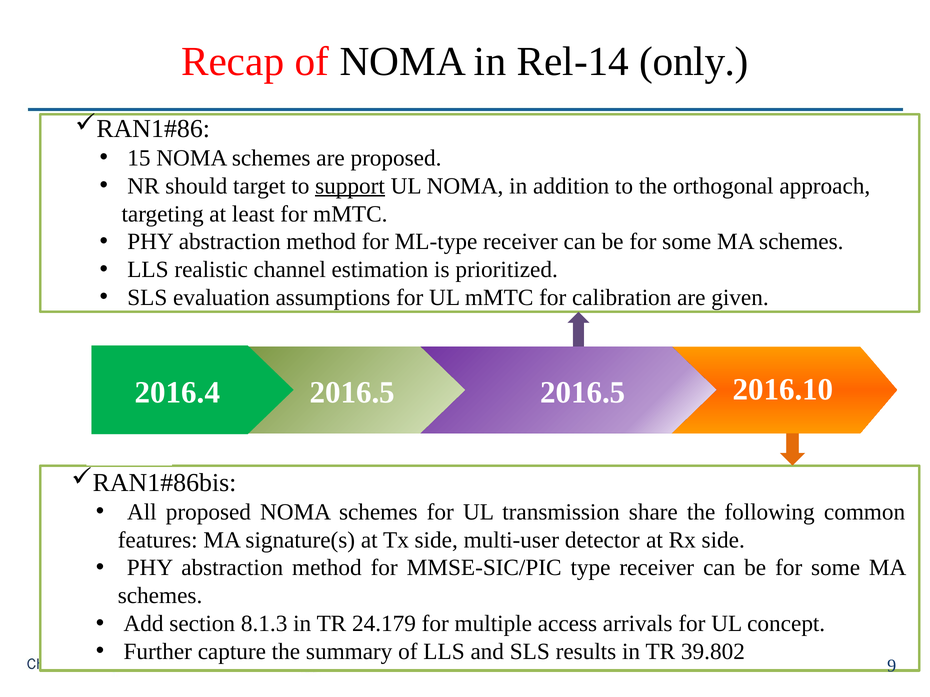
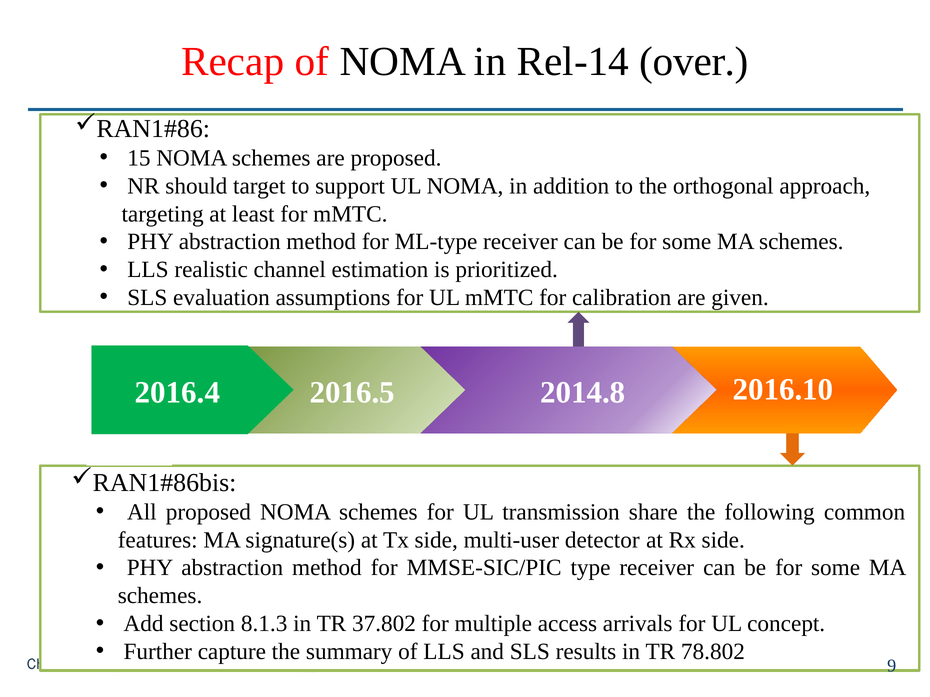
only: only -> over
support underline: present -> none
2016.5 at (583, 393): 2016.5 -> 2014.8
24.179: 24.179 -> 37.802
39.802: 39.802 -> 78.802
